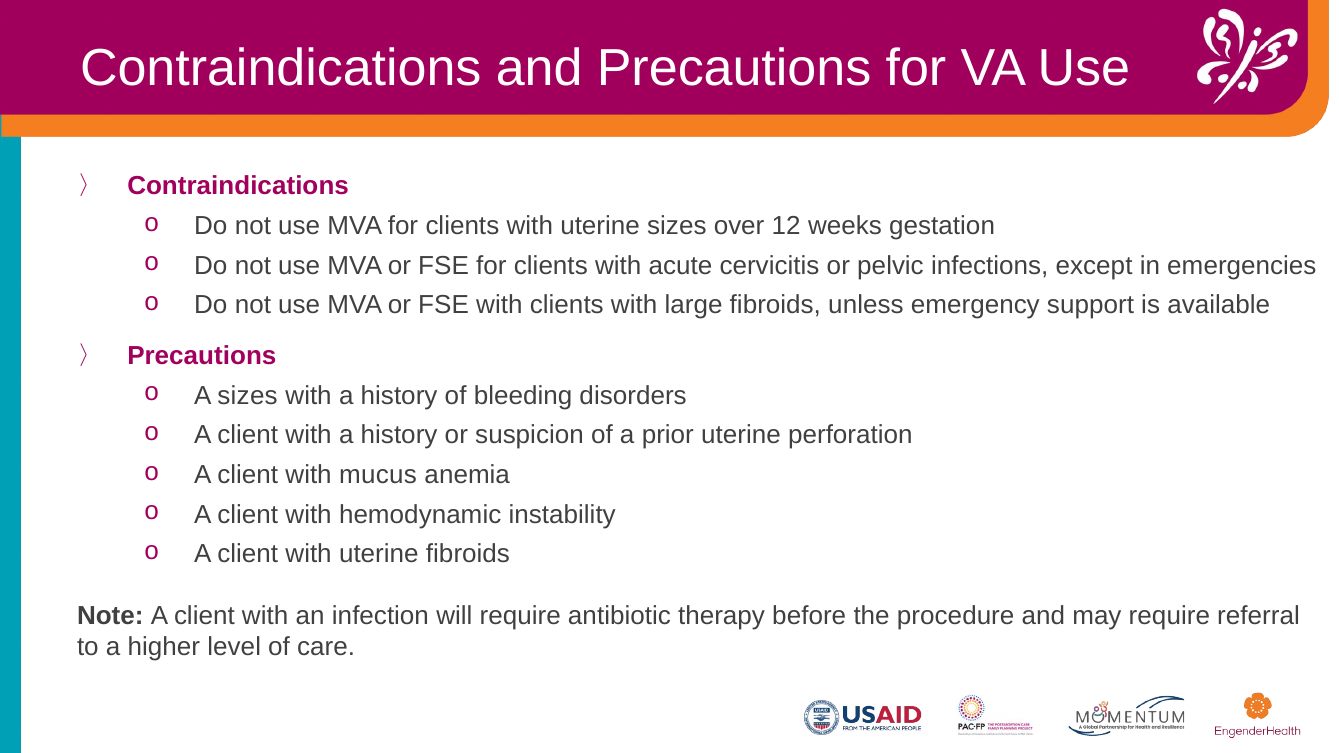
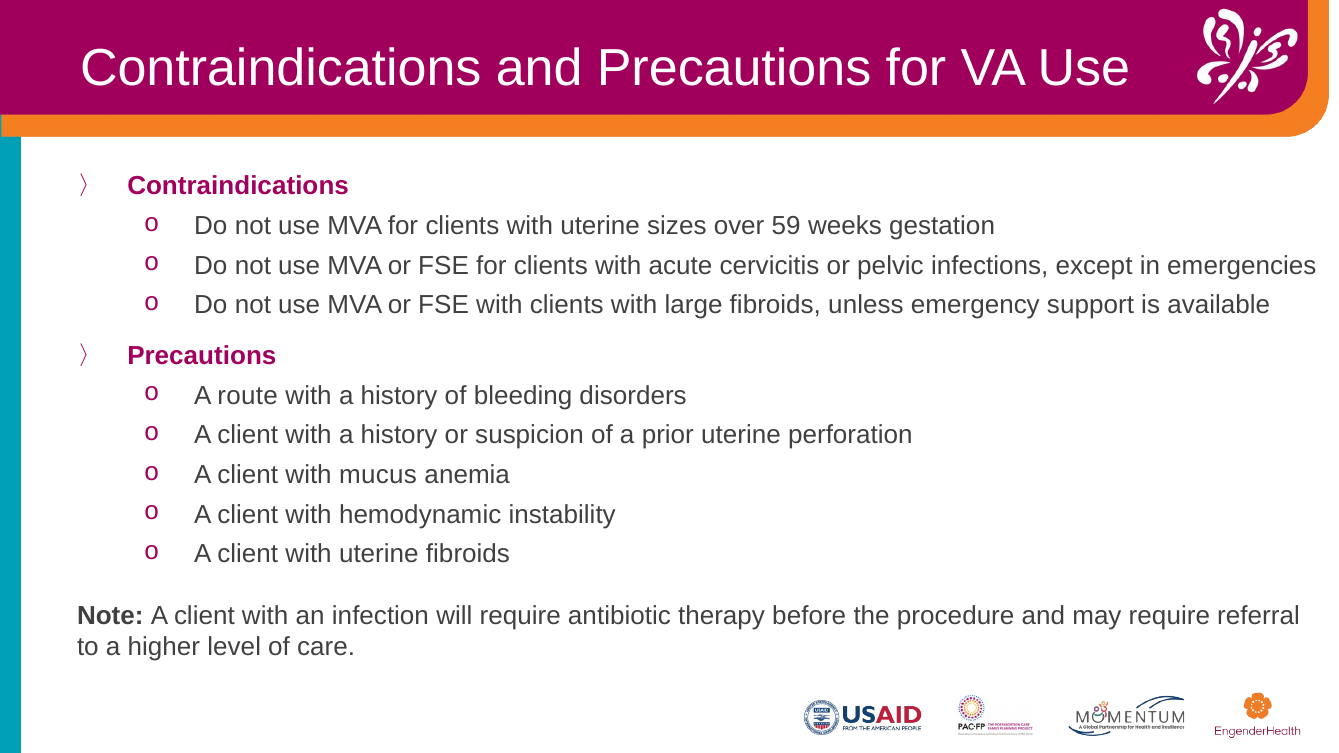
12: 12 -> 59
A sizes: sizes -> route
